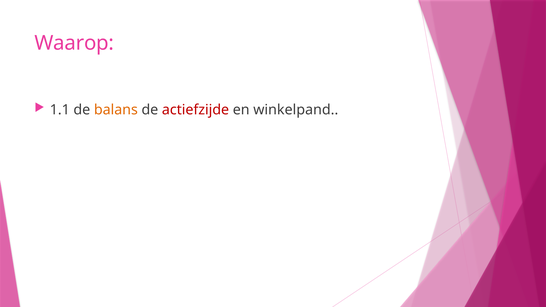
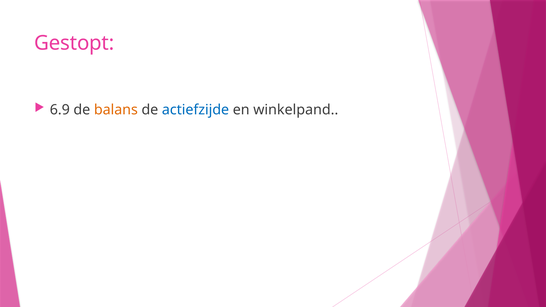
Waarop: Waarop -> Gestopt
1.1: 1.1 -> 6.9
actiefzijde colour: red -> blue
